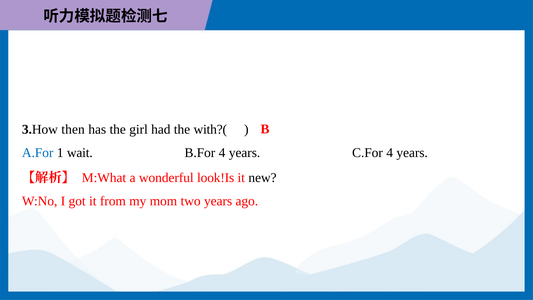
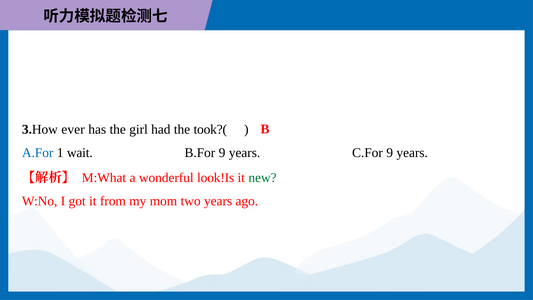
then: then -> ever
with?(: with?( -> took?(
B.For 4: 4 -> 9
C.For 4: 4 -> 9
new colour: black -> green
